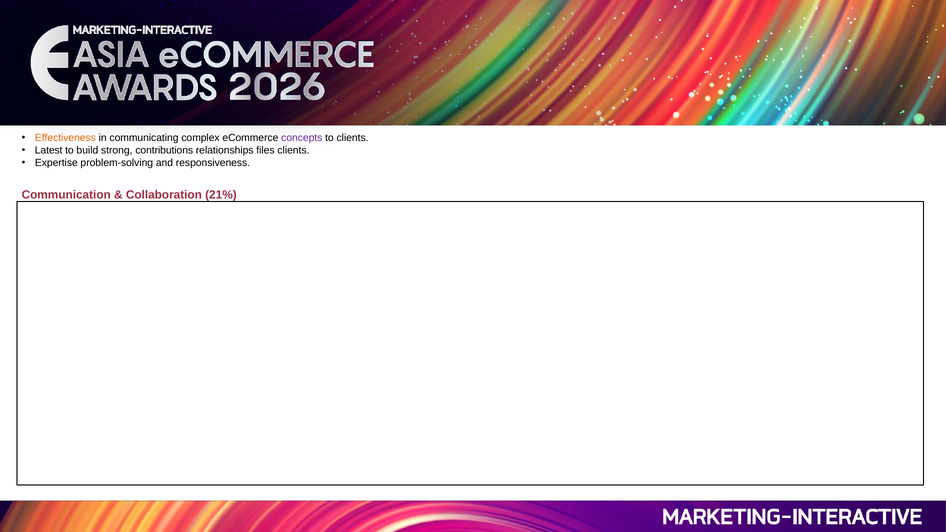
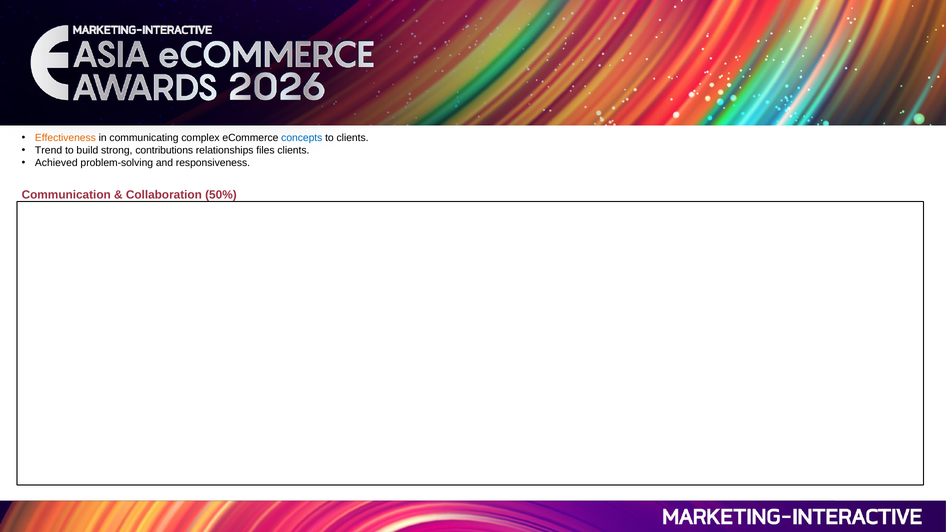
concepts colour: purple -> blue
Latest: Latest -> Trend
Expertise: Expertise -> Achieved
21%: 21% -> 50%
